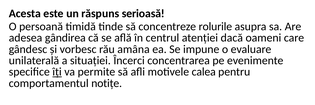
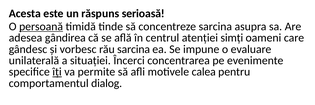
persoană underline: none -> present
concentreze rolurile: rolurile -> sarcina
dacă: dacă -> simți
rău amâna: amâna -> sarcina
notițe: notițe -> dialog
